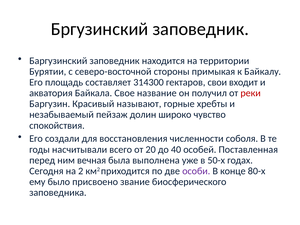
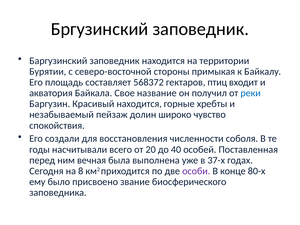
314300: 314300 -> 568372
свои: свои -> птиц
реки colour: red -> blue
Красивый называют: называют -> находится
50-х: 50-х -> 37-х
2: 2 -> 8
